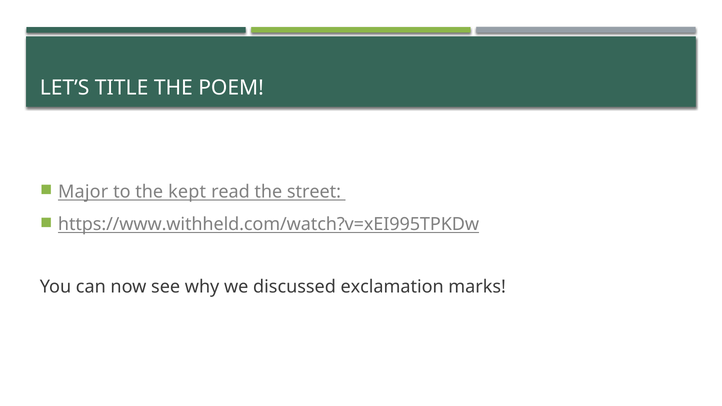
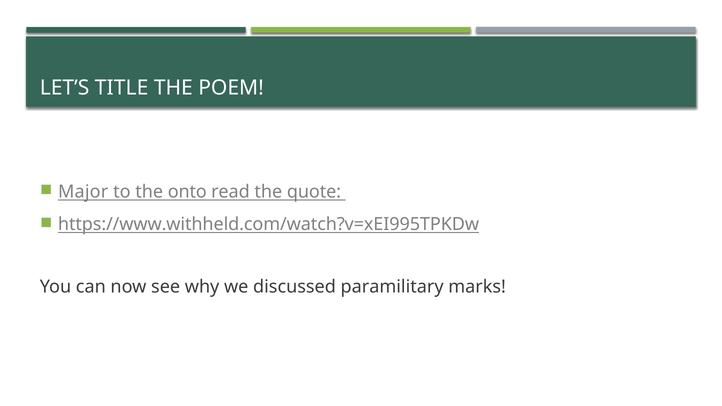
kept: kept -> onto
street: street -> quote
exclamation: exclamation -> paramilitary
